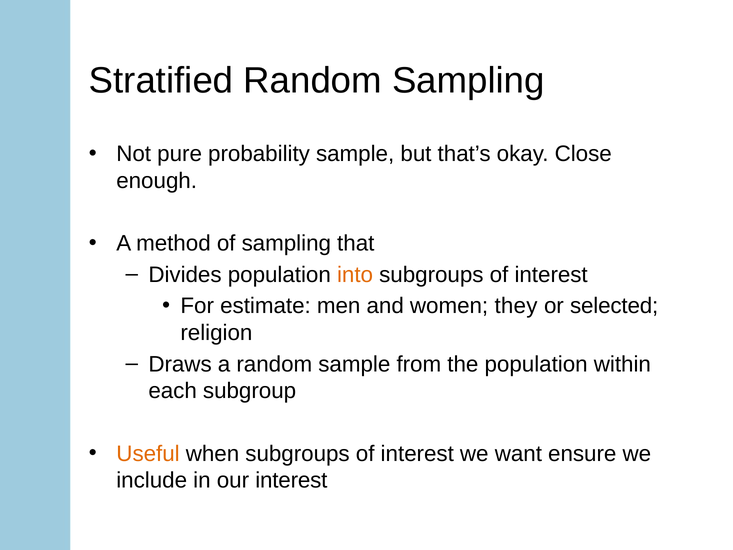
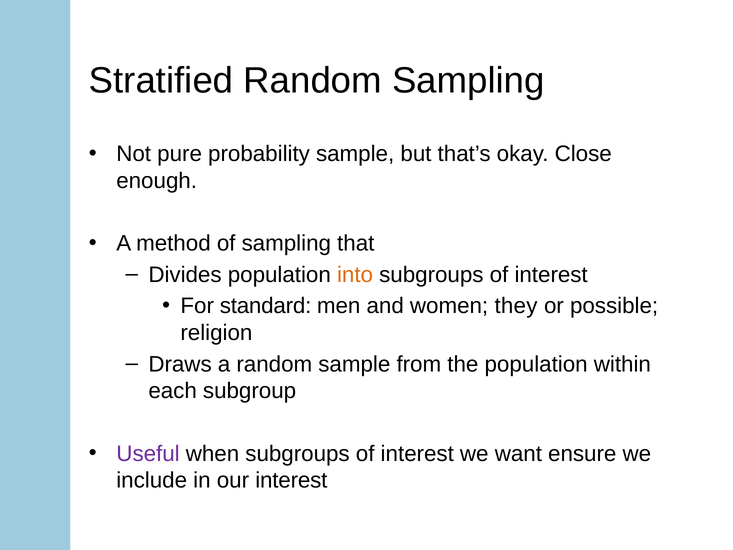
estimate: estimate -> standard
selected: selected -> possible
Useful colour: orange -> purple
